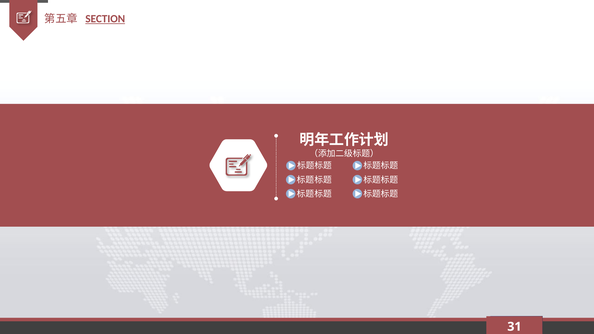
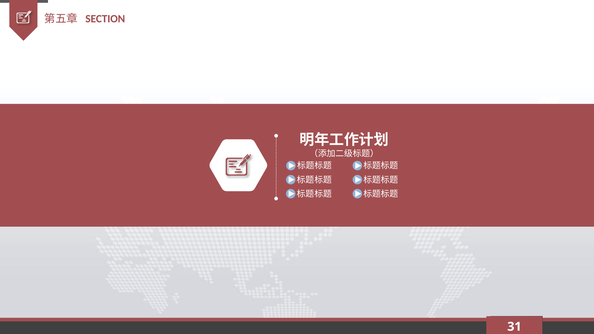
SECTION underline: present -> none
